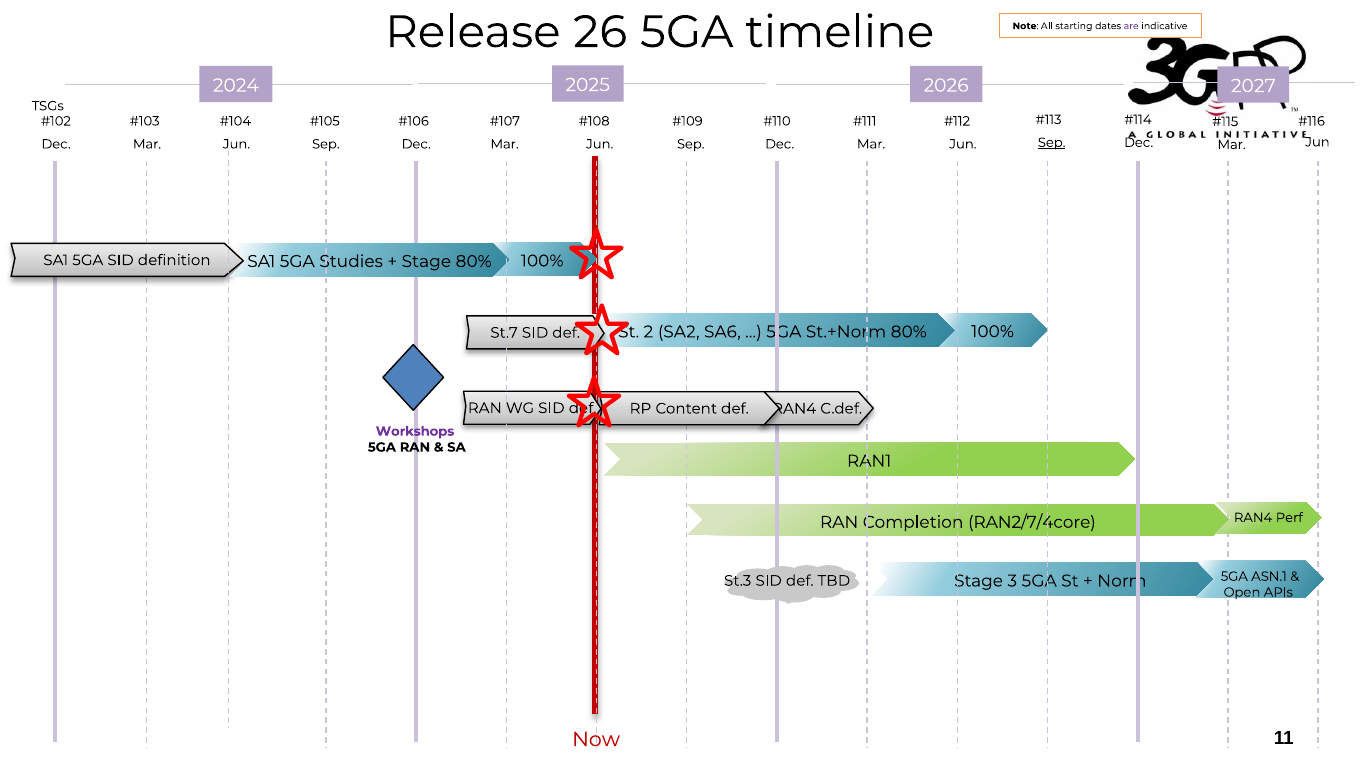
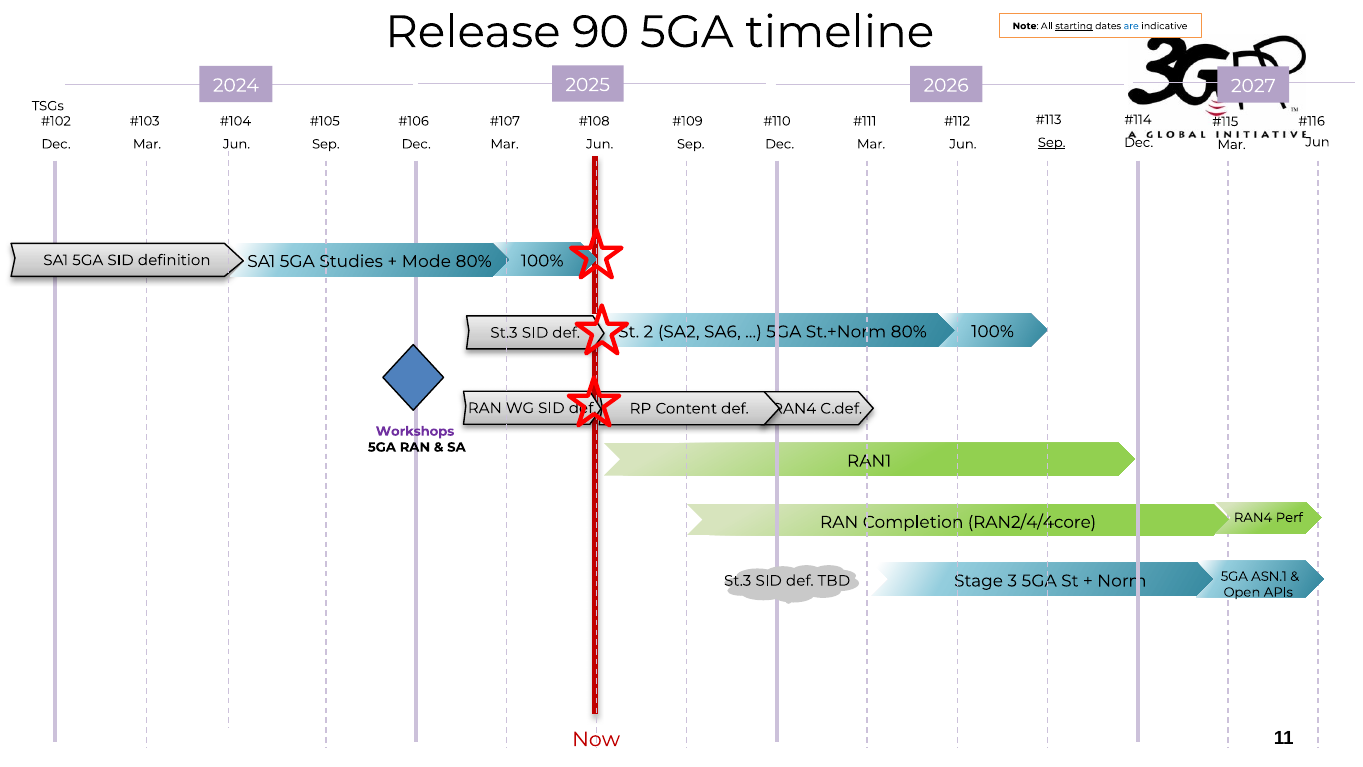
26: 26 -> 90
starting underline: none -> present
are colour: purple -> blue
Stage at (426, 261): Stage -> Mode
St.7 at (504, 333): St.7 -> St.3
RAN2/7/4core: RAN2/7/4core -> RAN2/4/4core
